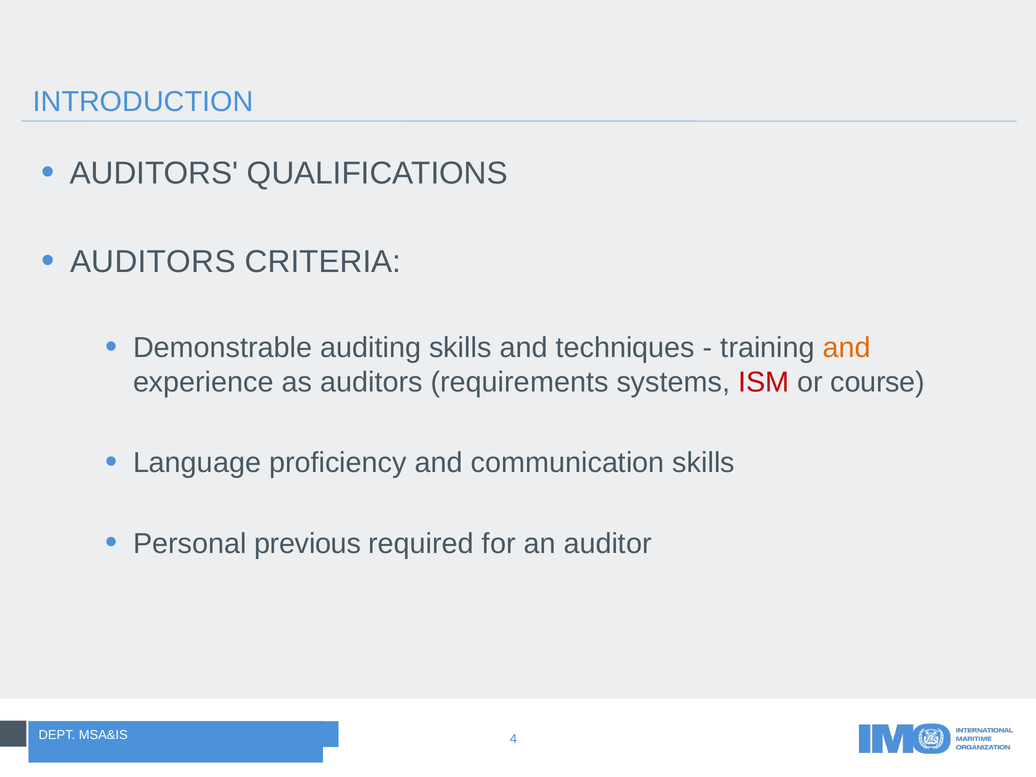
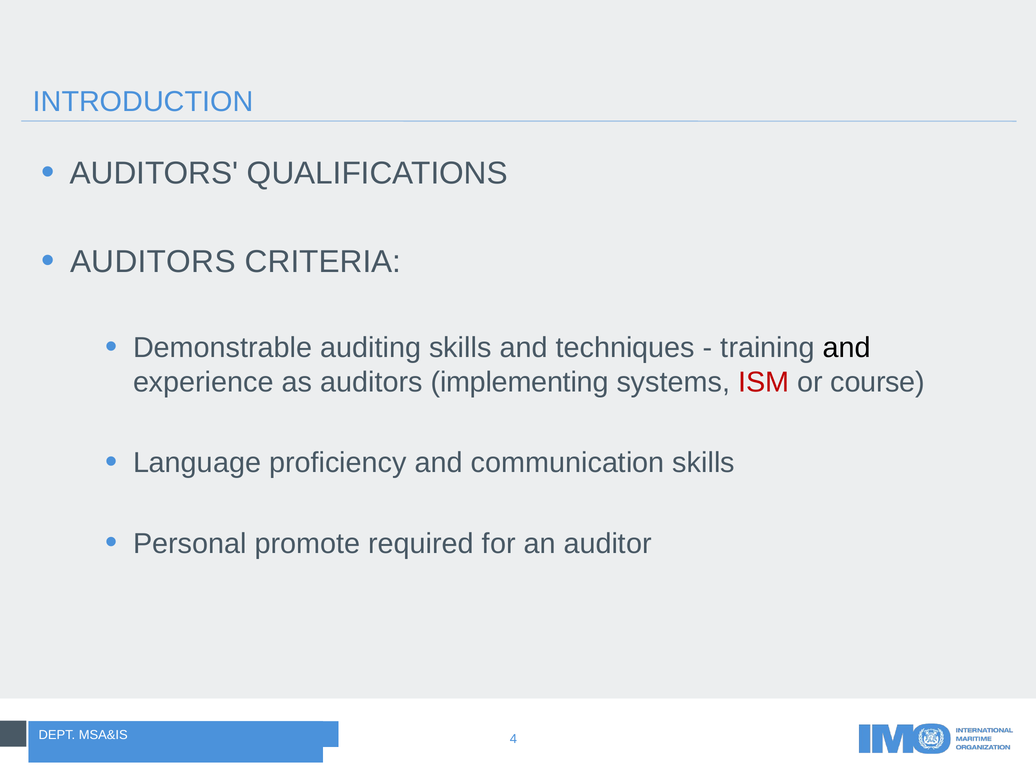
and at (847, 348) colour: orange -> black
requirements: requirements -> implementing
previous: previous -> promote
